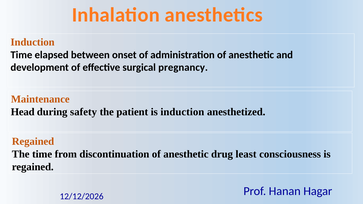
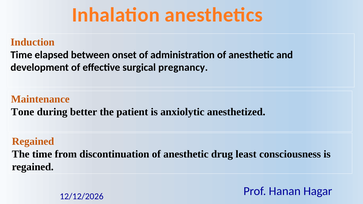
Head: Head -> Tone
safety: safety -> better
is induction: induction -> anxiolytic
